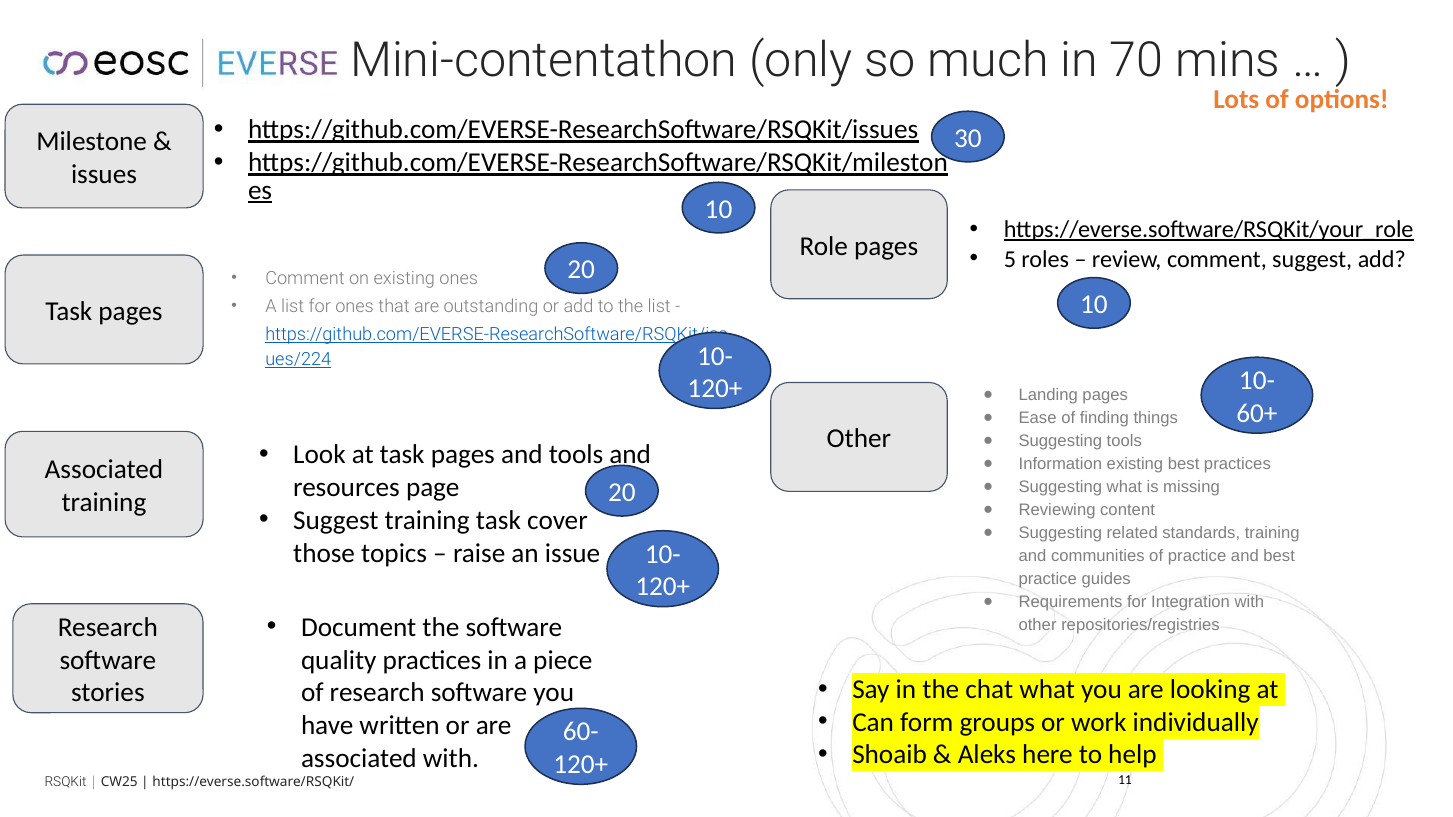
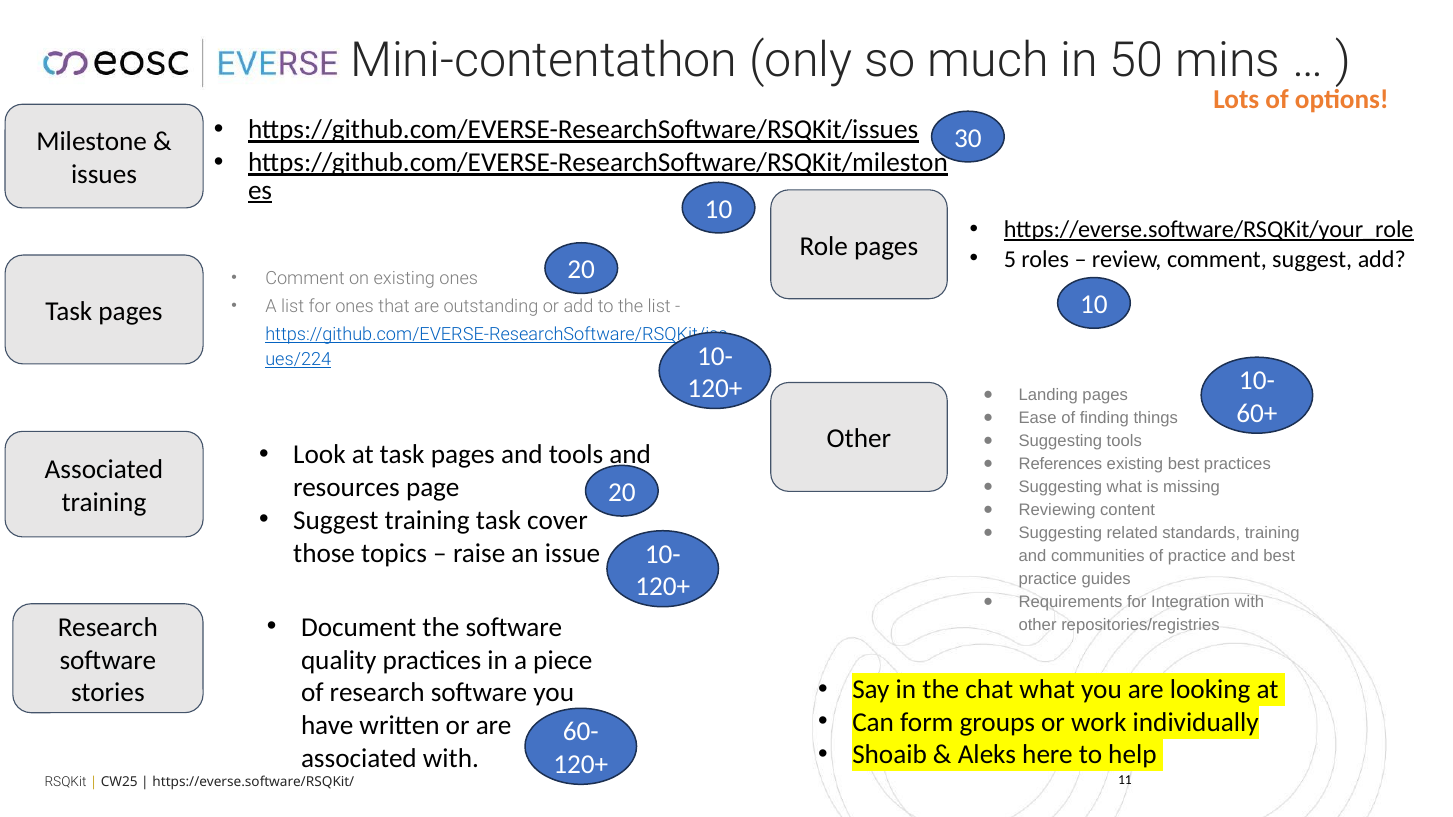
70: 70 -> 50
Information: Information -> References
